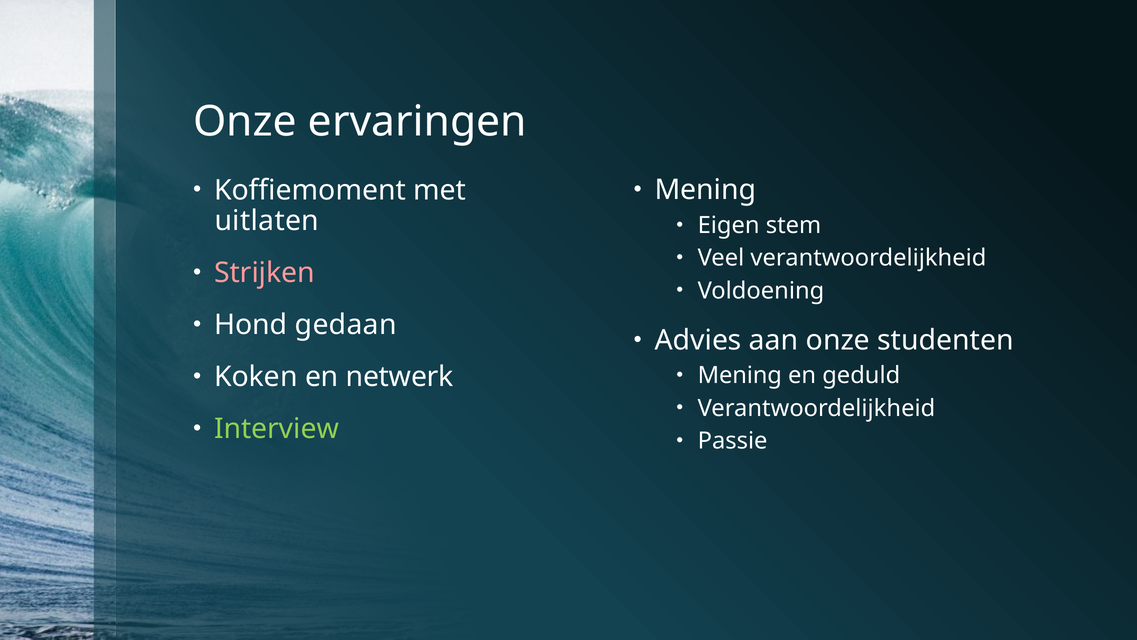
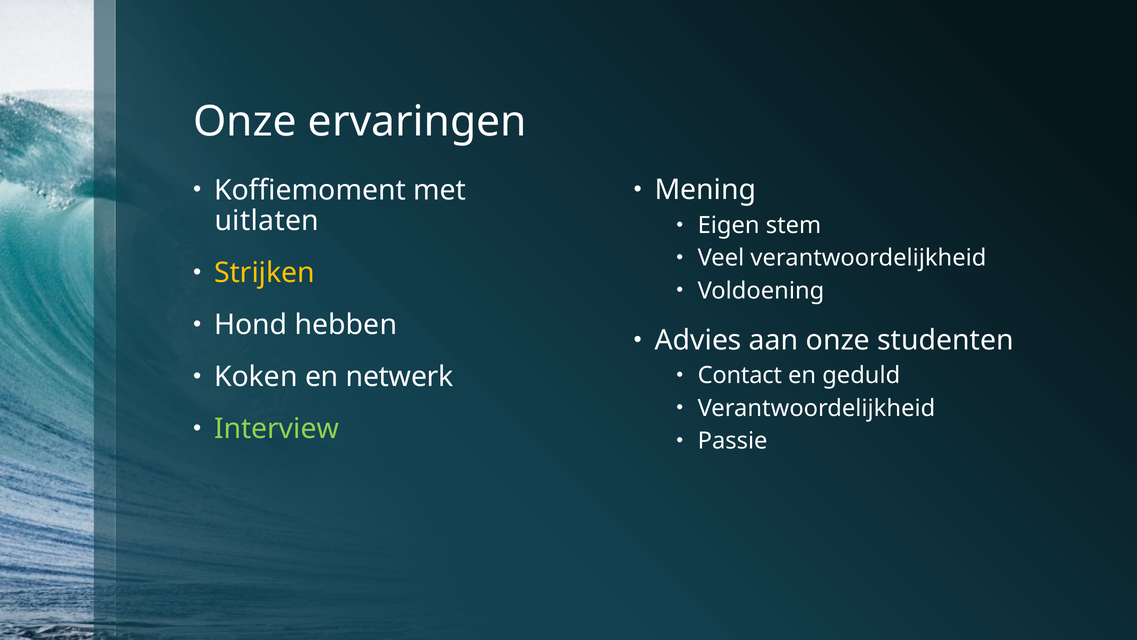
Strijken colour: pink -> yellow
gedaan: gedaan -> hebben
Mening at (740, 375): Mening -> Contact
